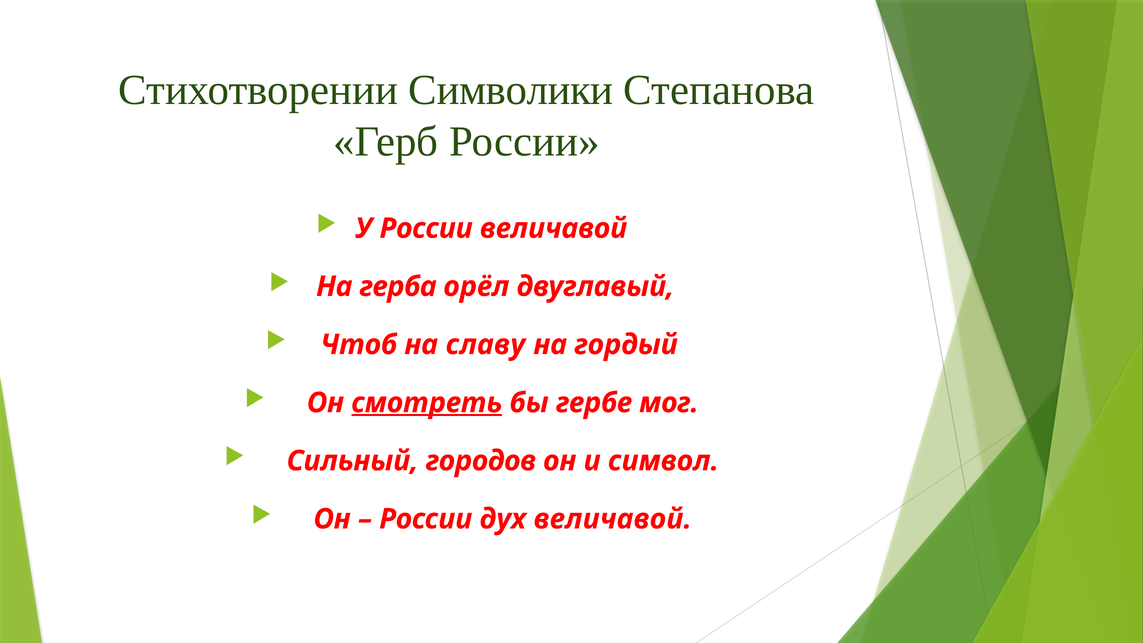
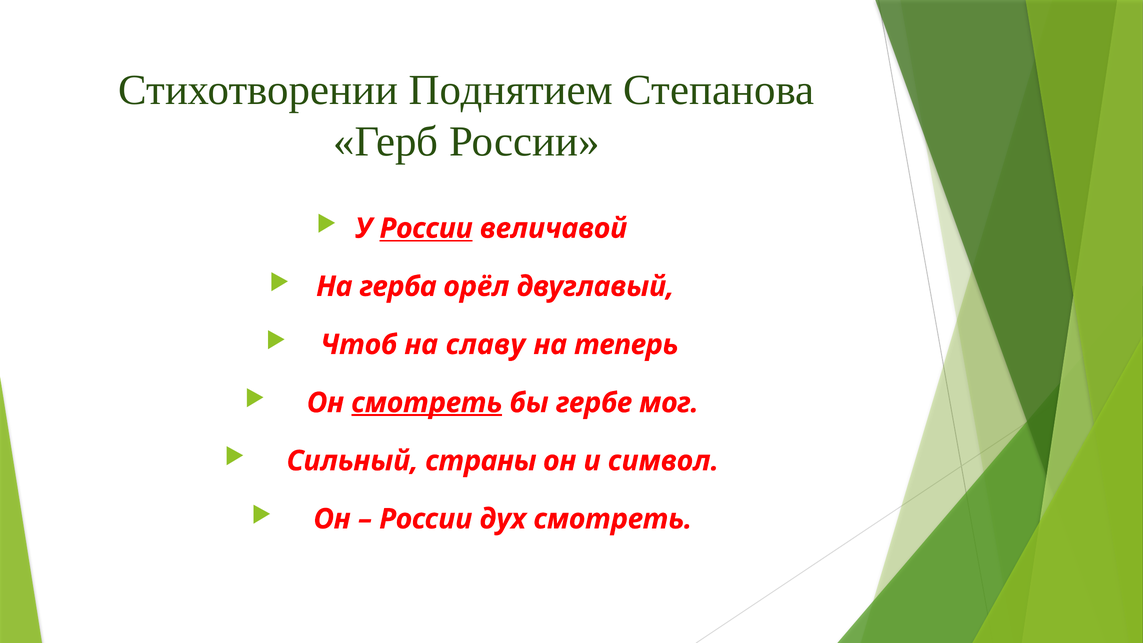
Символики: Символики -> Поднятием
России at (426, 228) underline: none -> present
гордый: гордый -> теперь
городов: городов -> страны
дух величавой: величавой -> смотреть
